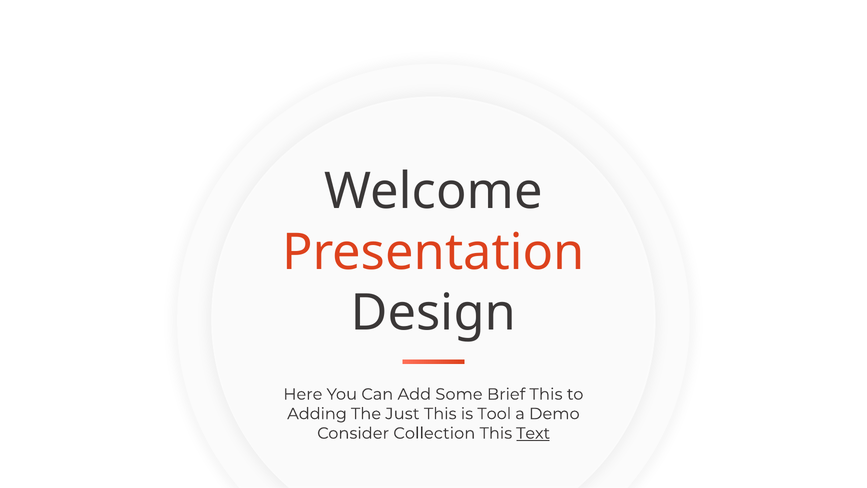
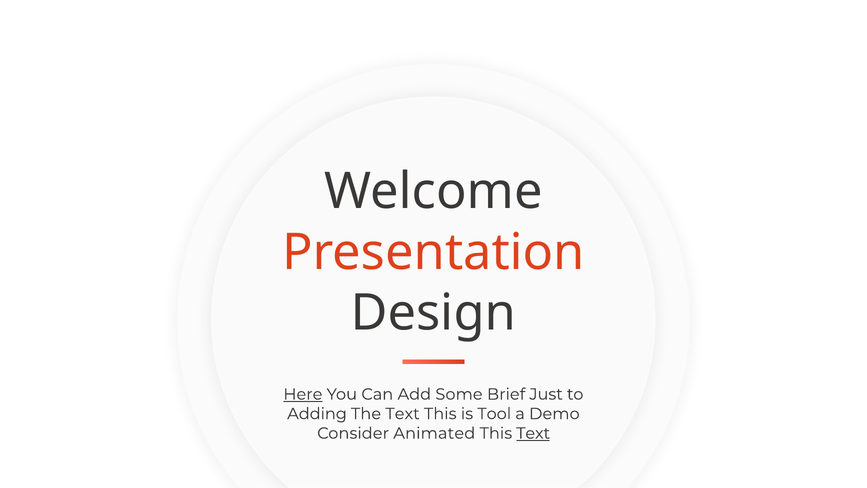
Here underline: none -> present
Brief This: This -> Just
The Just: Just -> Text
Collection: Collection -> Animated
